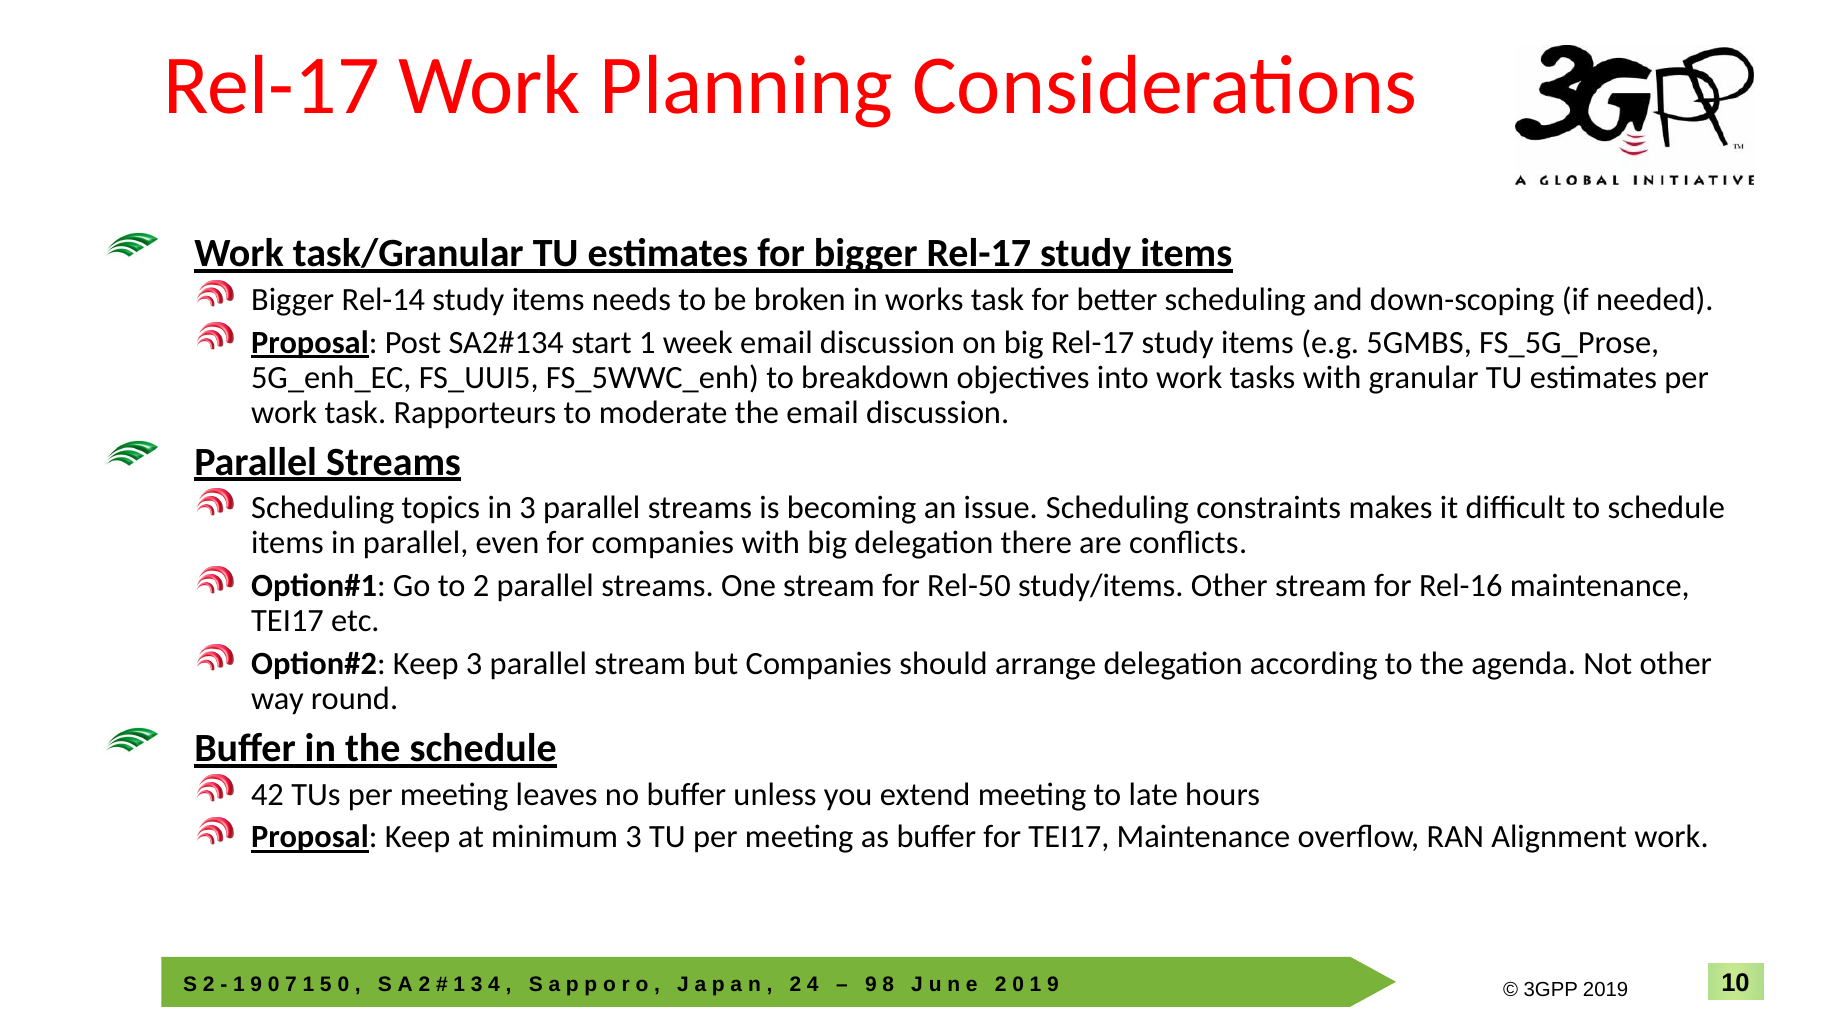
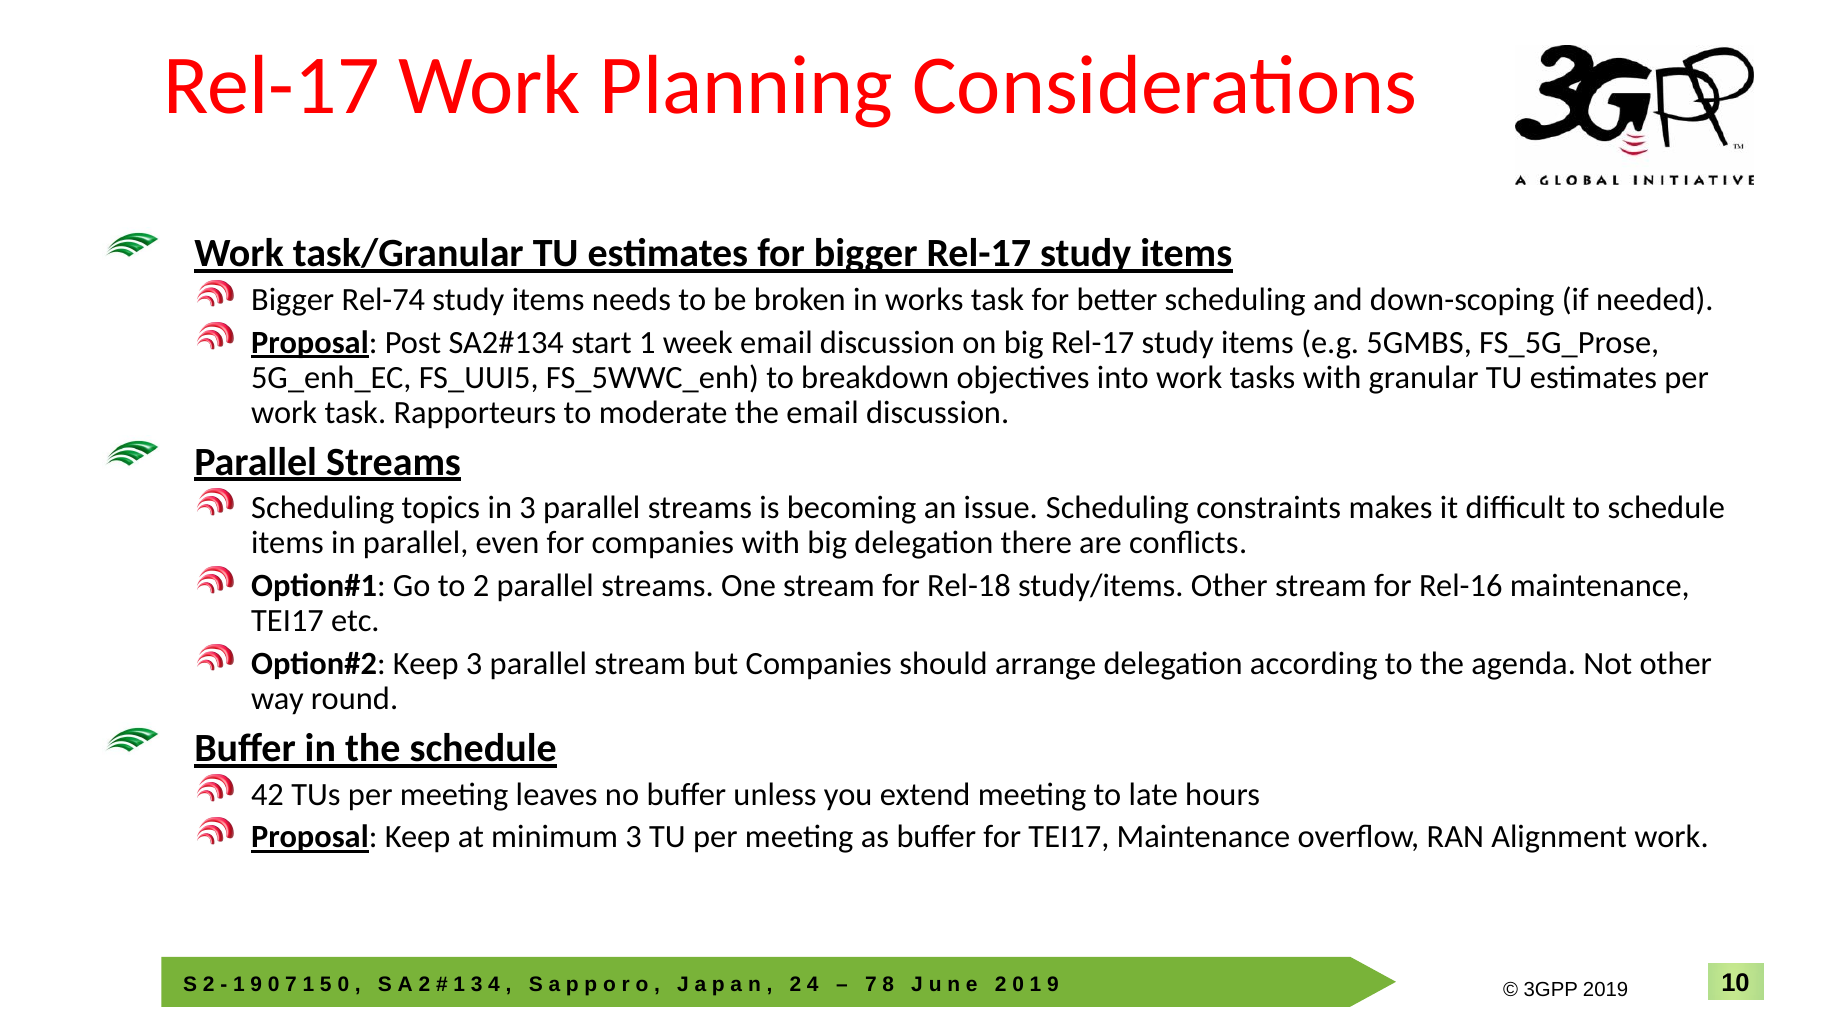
Rel-14: Rel-14 -> Rel-74
Rel-50: Rel-50 -> Rel-18
9 at (871, 985): 9 -> 7
